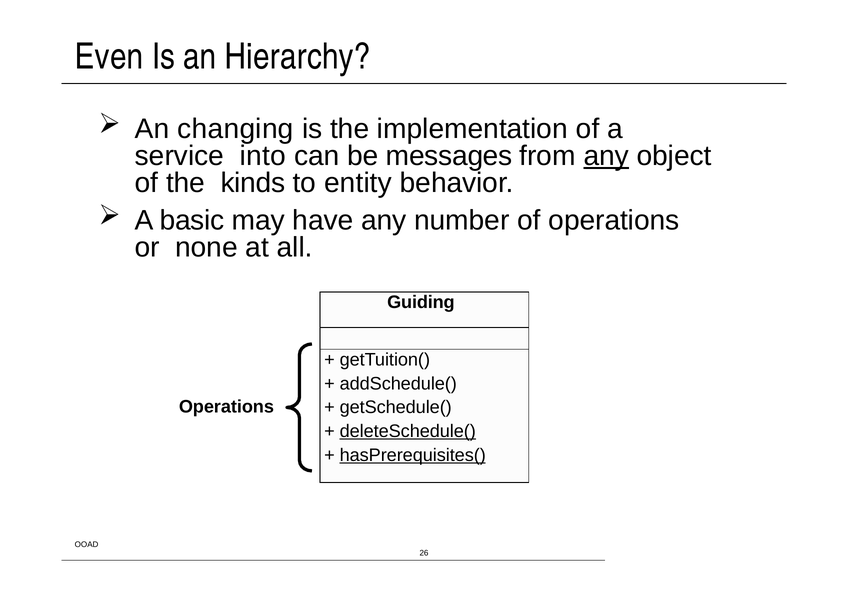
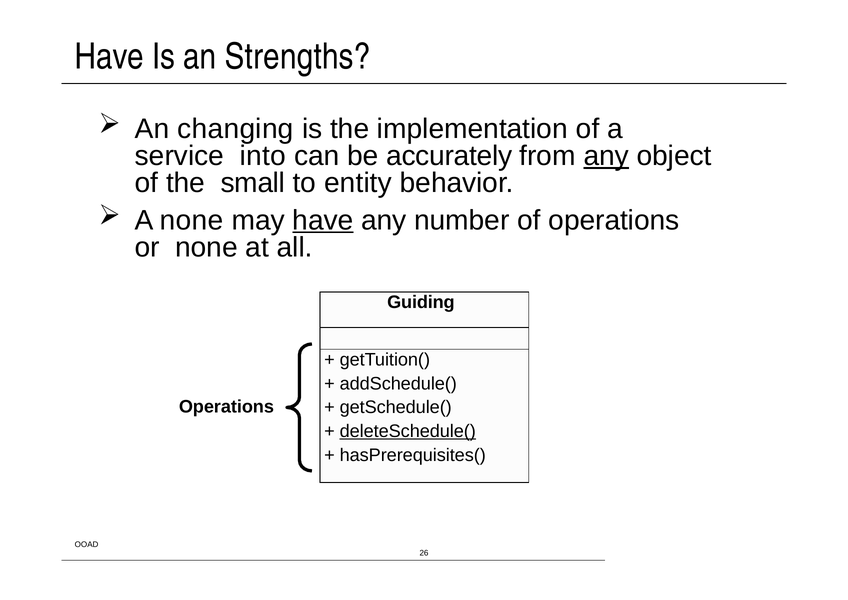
Even at (109, 57): Even -> Have
Hierarchy: Hierarchy -> Strengths
messages: messages -> accurately
kinds: kinds -> small
A basic: basic -> none
have at (323, 220) underline: none -> present
hasPrerequisites( underline: present -> none
